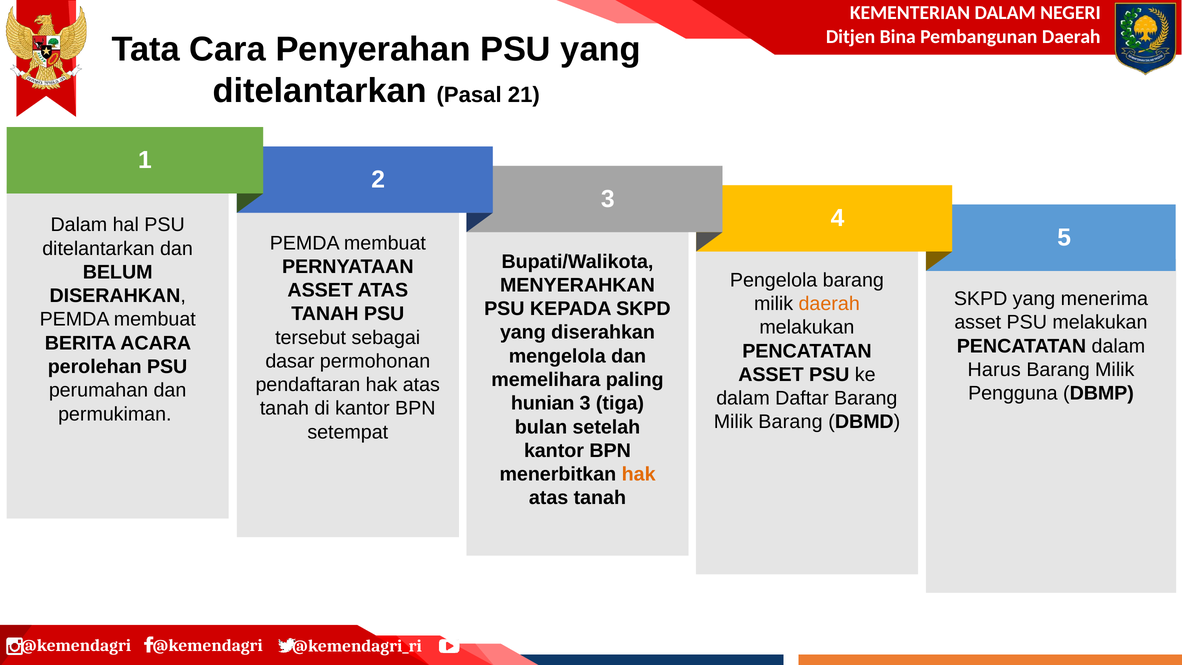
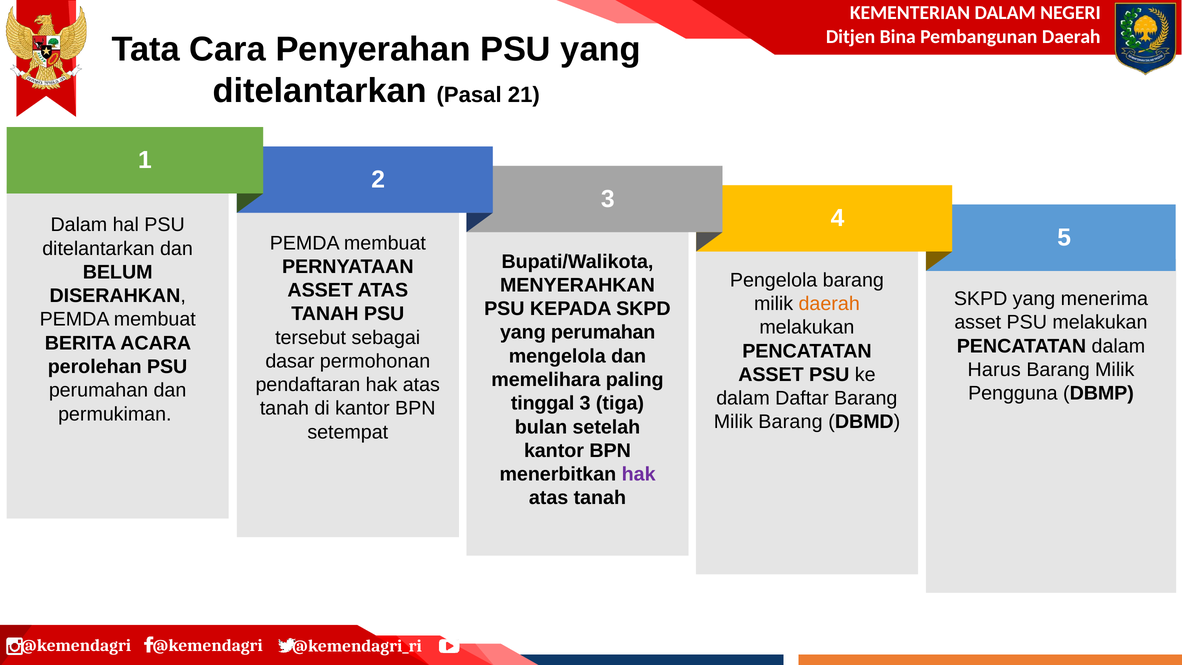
yang diserahkan: diserahkan -> perumahan
hunian: hunian -> tinggal
hak at (639, 474) colour: orange -> purple
